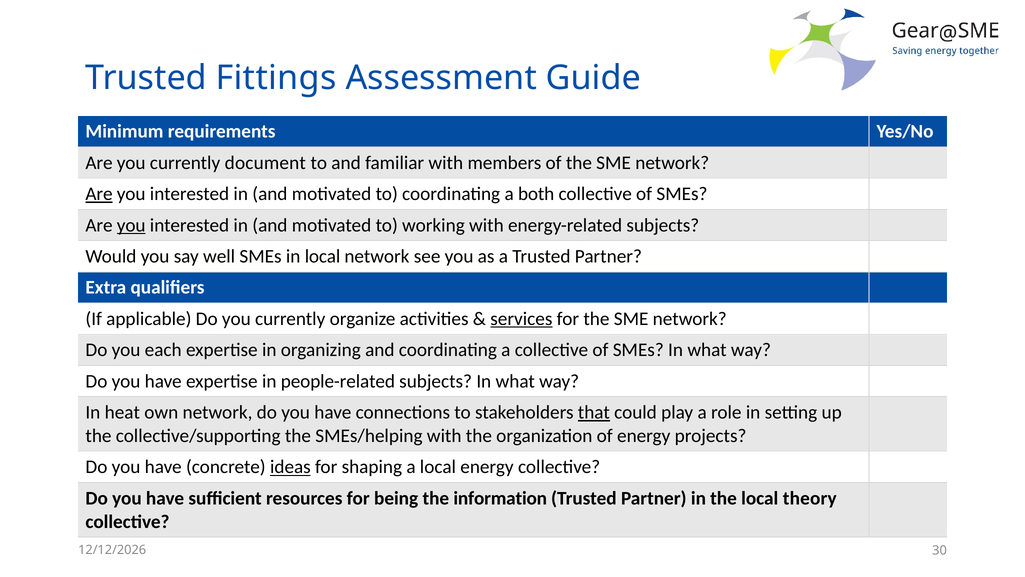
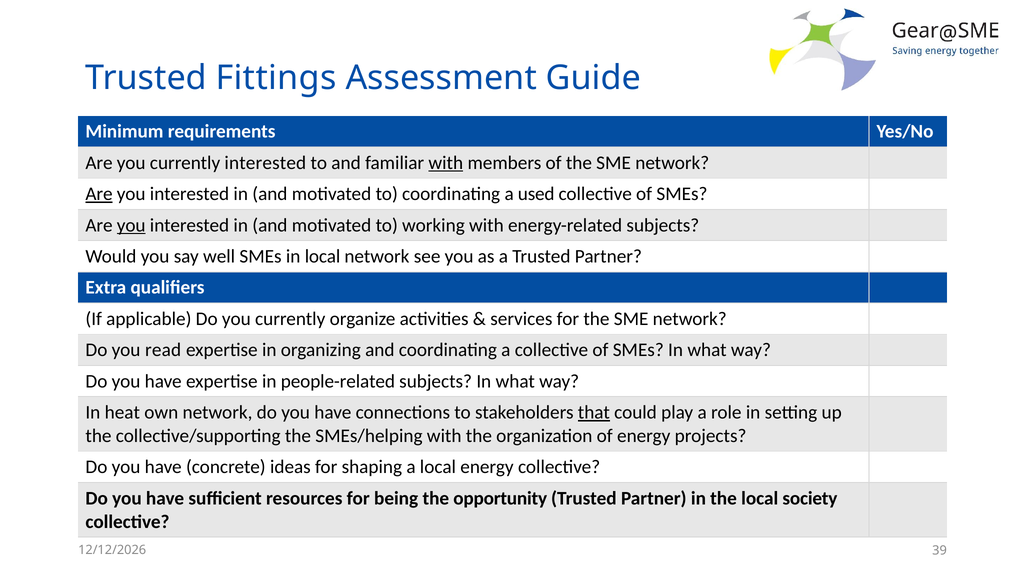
currently document: document -> interested
with at (446, 163) underline: none -> present
both: both -> used
services underline: present -> none
each: each -> read
ideas underline: present -> none
information: information -> opportunity
theory: theory -> society
30: 30 -> 39
